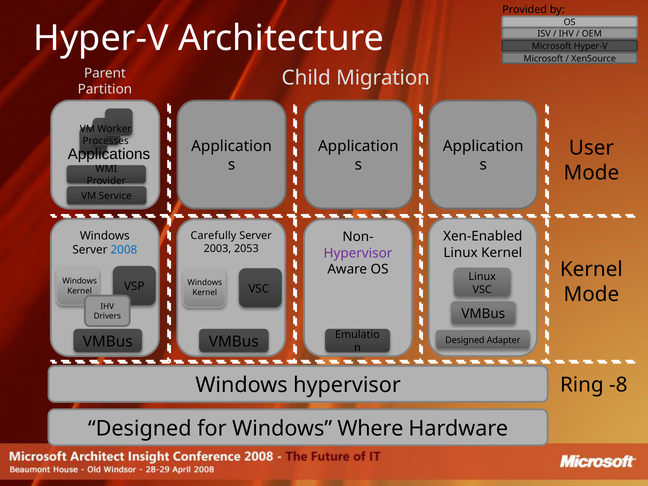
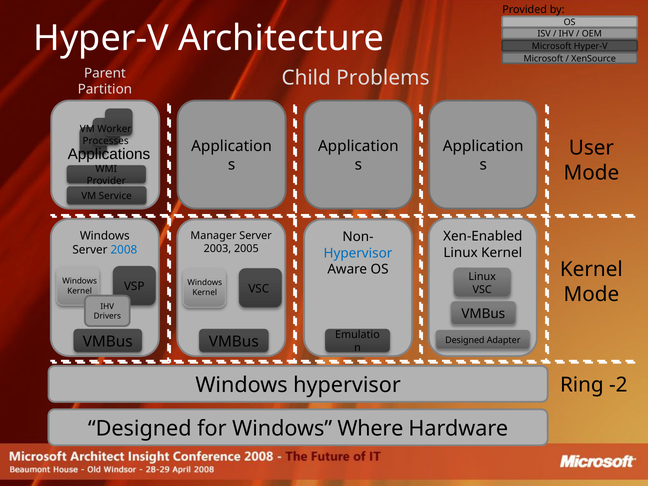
Migration: Migration -> Problems
Carefully: Carefully -> Manager
2053: 2053 -> 2005
Hypervisor at (358, 253) colour: purple -> blue
-8: -8 -> -2
